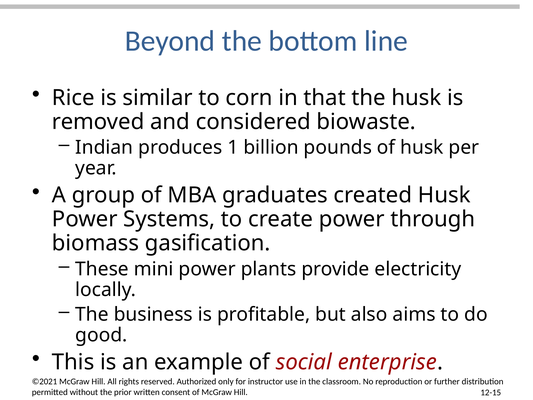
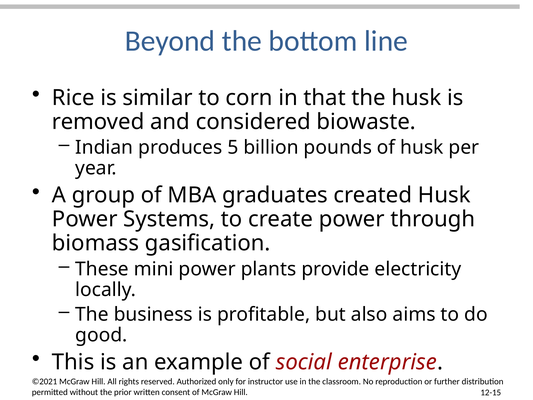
1: 1 -> 5
